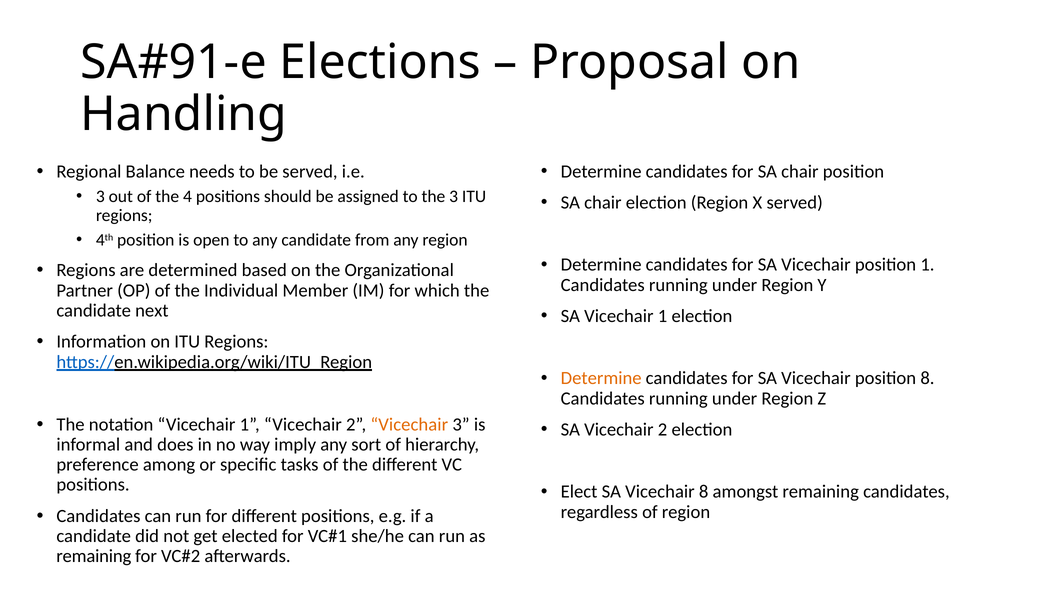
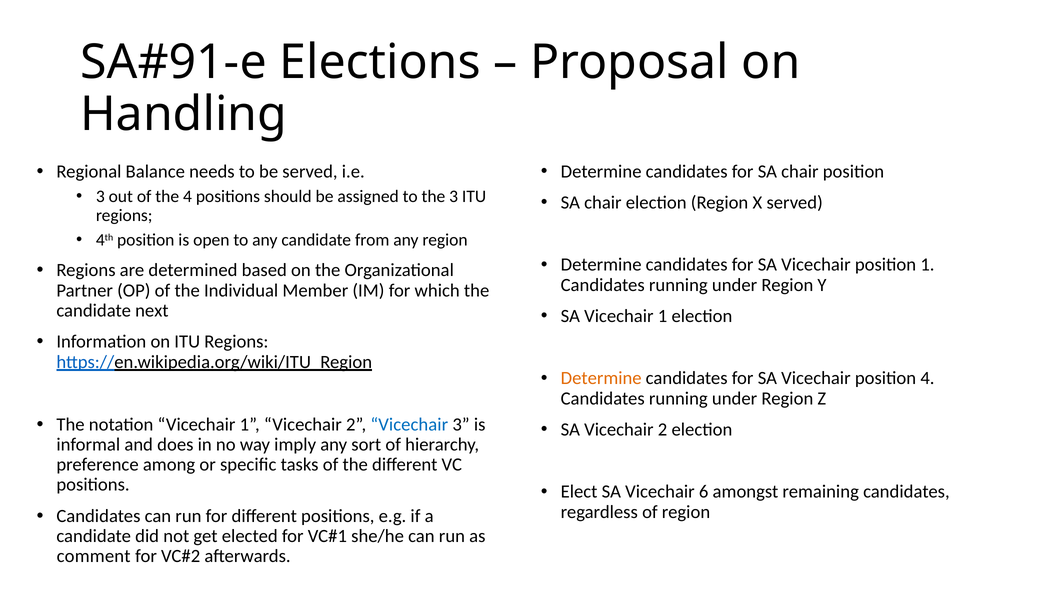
position 8: 8 -> 4
Vicechair at (409, 425) colour: orange -> blue
Vicechair 8: 8 -> 6
remaining at (94, 556): remaining -> comment
